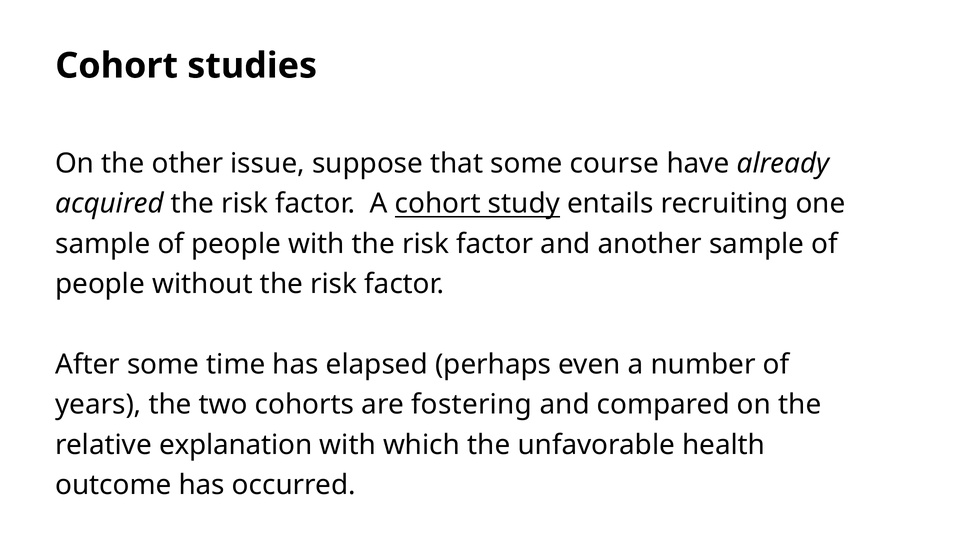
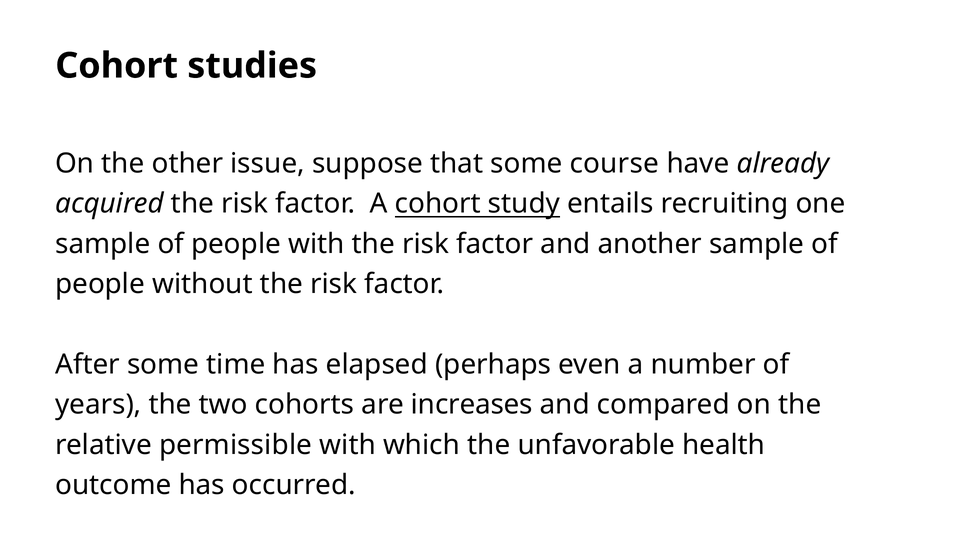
fostering: fostering -> increases
explanation: explanation -> permissible
